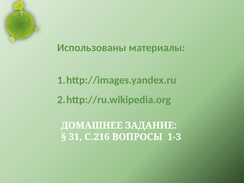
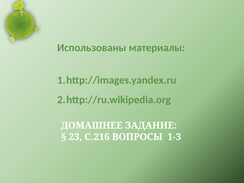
31: 31 -> 23
